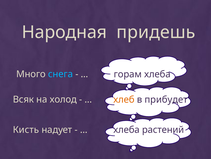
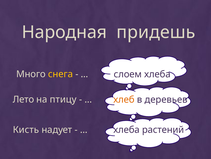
снега colour: light blue -> yellow
горам: горам -> слоем
Всяк: Всяк -> Лето
холод: холод -> птицу
прибудет: прибудет -> деревьев
